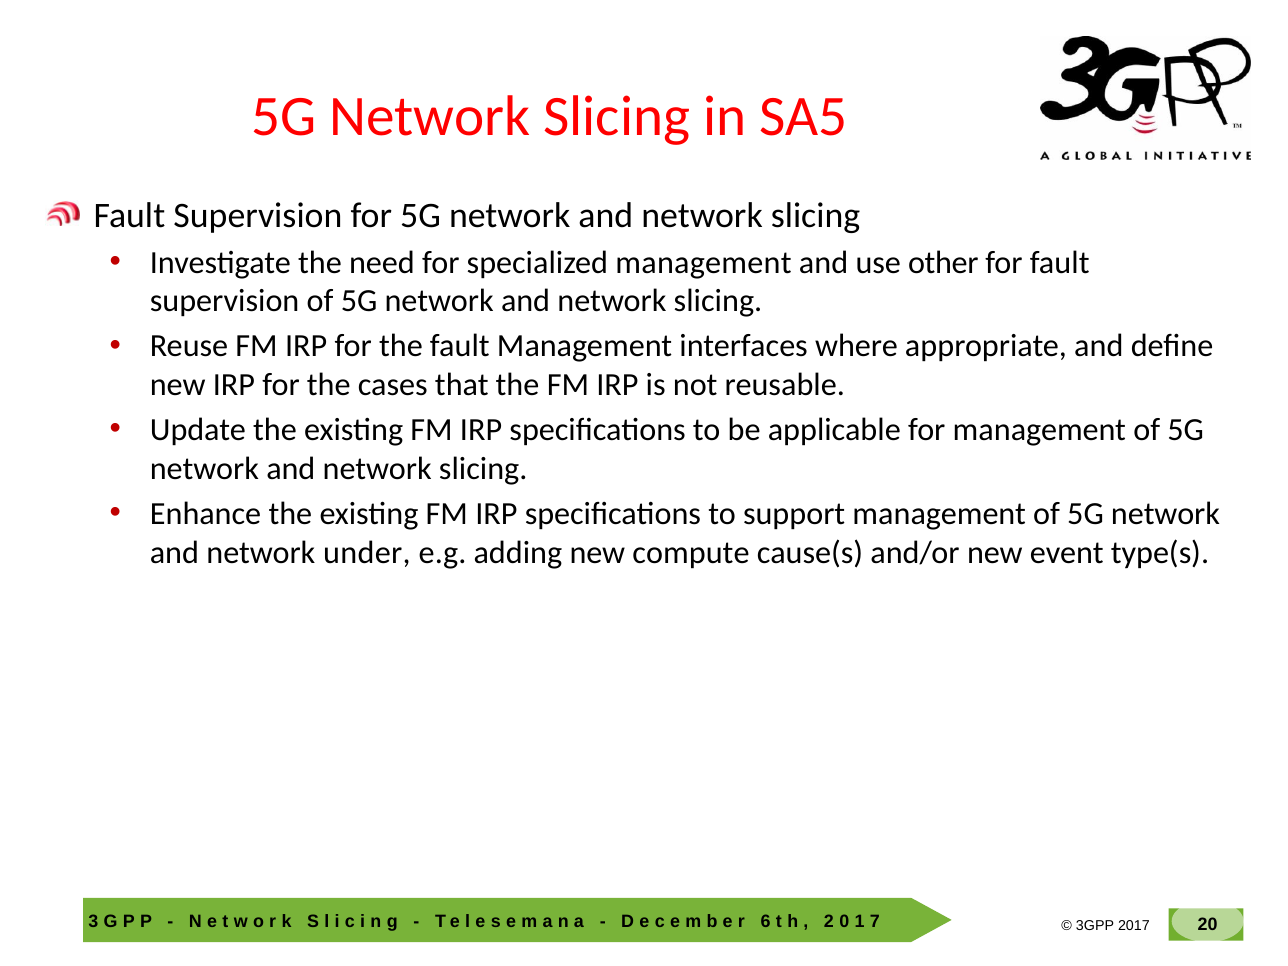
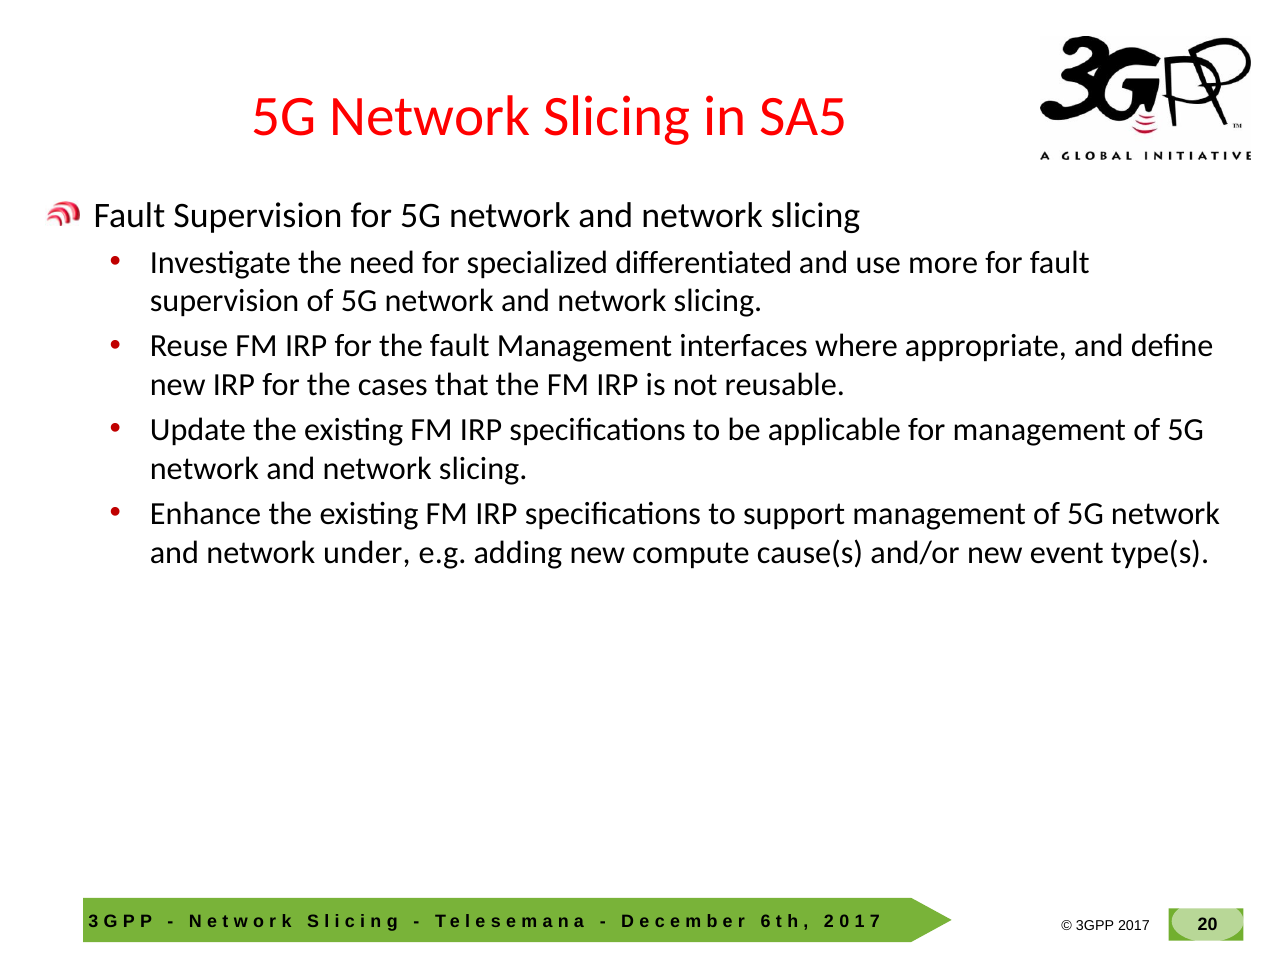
specialized management: management -> differentiated
other: other -> more
